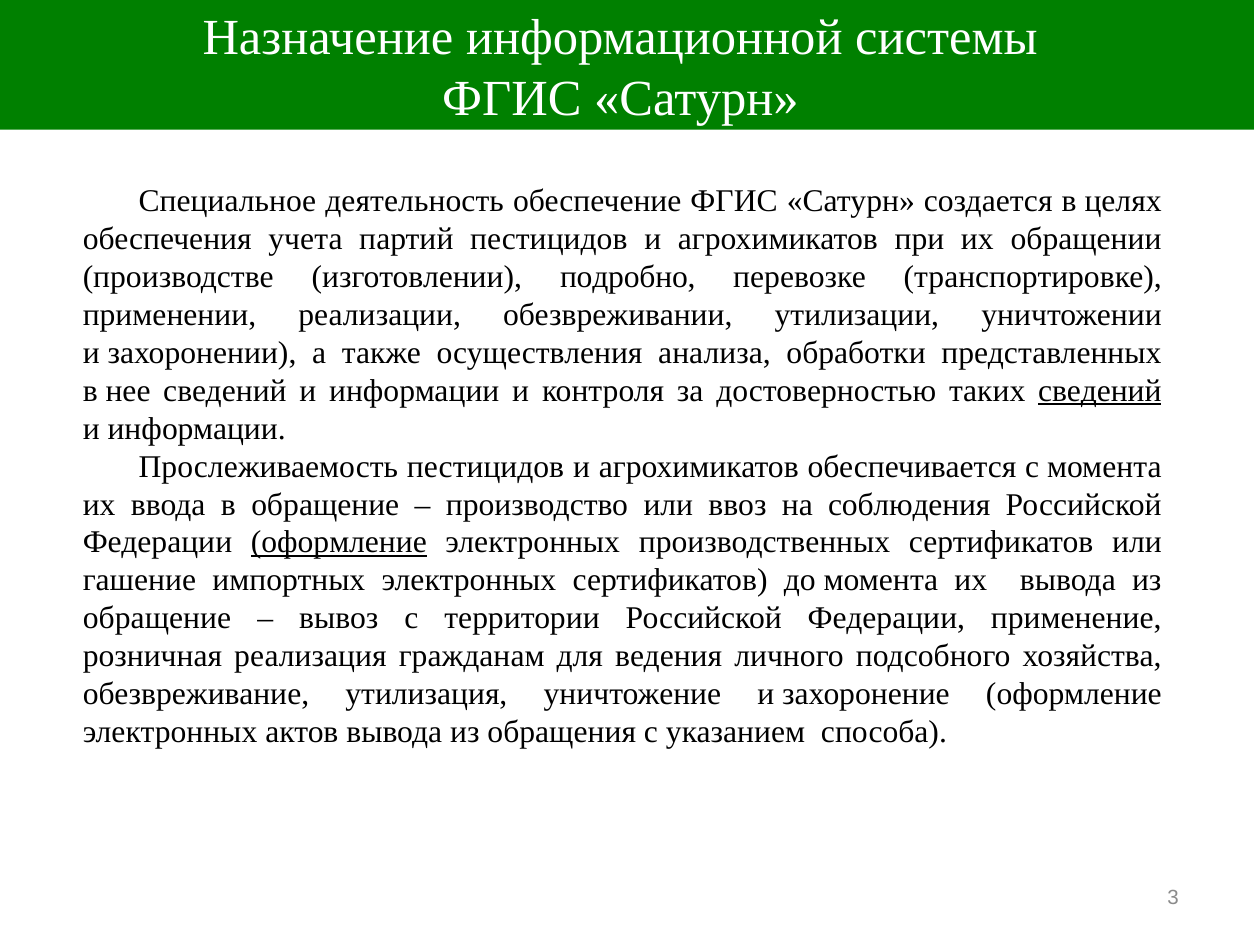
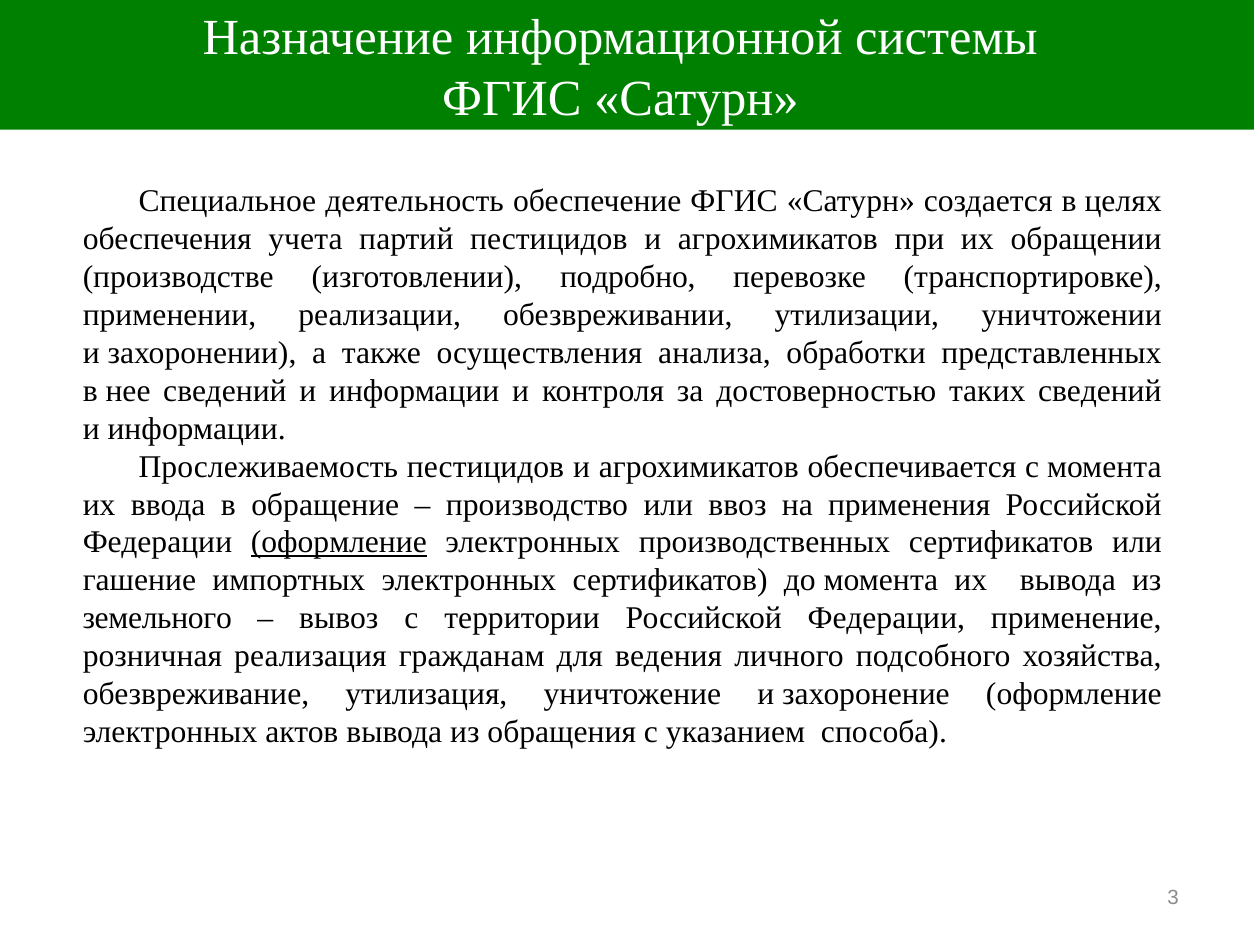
сведений at (1100, 391) underline: present -> none
соблюдения: соблюдения -> применения
обращение at (157, 619): обращение -> земельного
